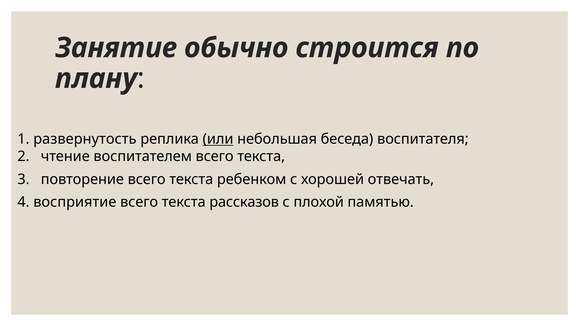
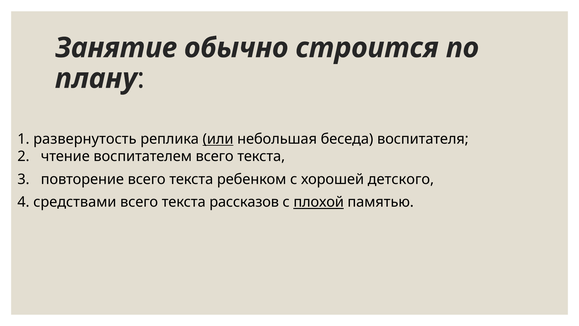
отвечать: отвечать -> детского
восприятие: восприятие -> средствами
плохой underline: none -> present
